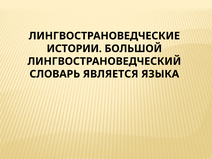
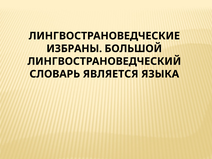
ИСТОРИИ: ИСТОРИИ -> ИЗБРАНЫ
